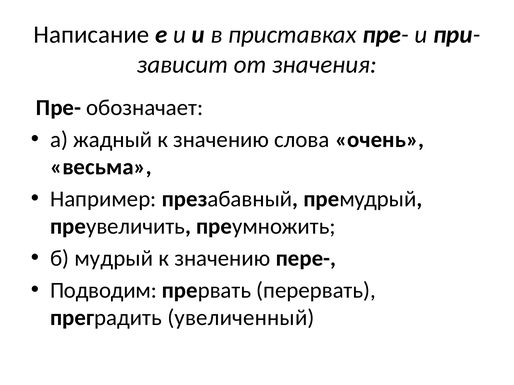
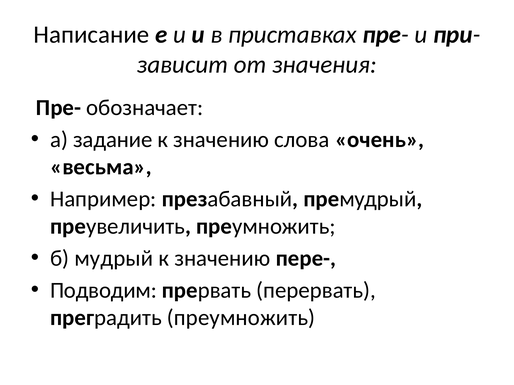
жадный: жадный -> задание
преградить увеличенный: увеличенный -> преумножить
